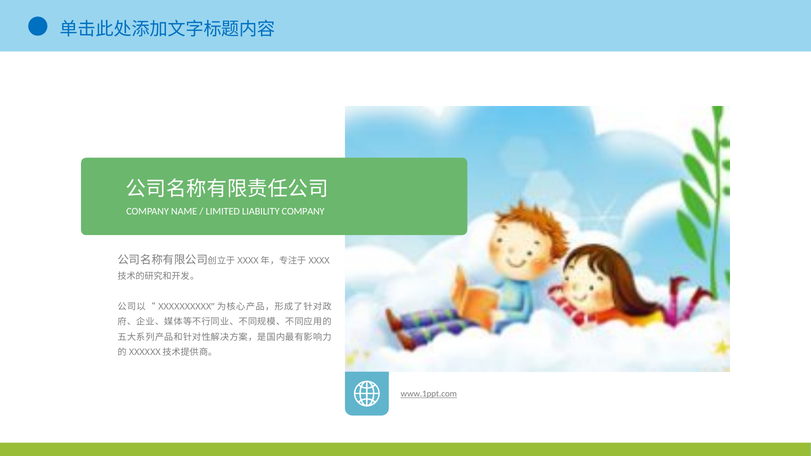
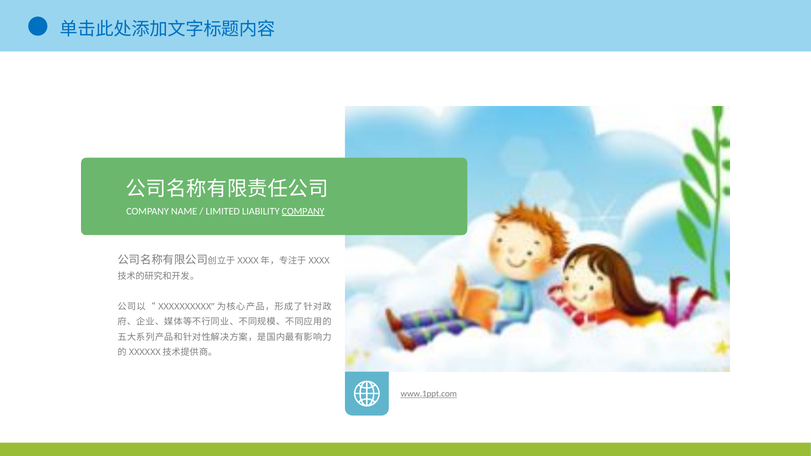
COMPANY at (303, 211) underline: none -> present
